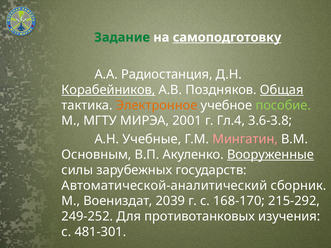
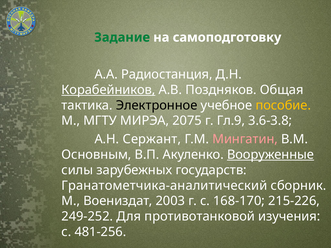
самоподготовку underline: present -> none
Общая underline: present -> none
Электронное colour: orange -> black
пособие colour: light green -> yellow
2001: 2001 -> 2075
Гл.4: Гл.4 -> Гл.9
Учебные: Учебные -> Сержант
Автоматической-аналитический: Автоматической-аналитический -> Гранатометчика-аналитический
2039: 2039 -> 2003
215-292: 215-292 -> 215-226
противотанковых: противотанковых -> противотанковой
481-301: 481-301 -> 481-256
